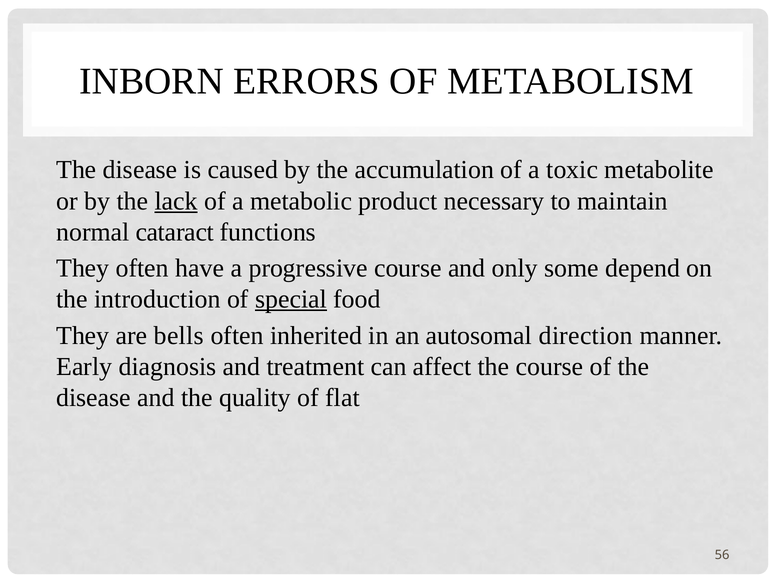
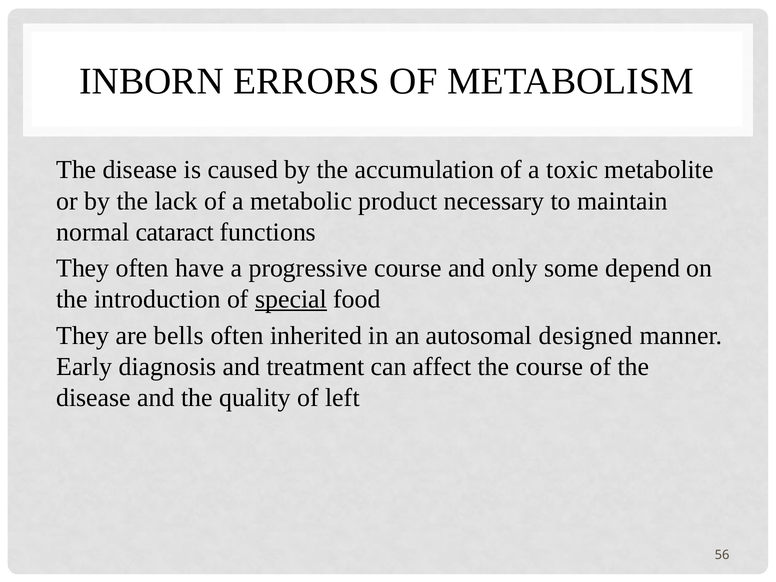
lack underline: present -> none
direction: direction -> designed
flat: flat -> left
